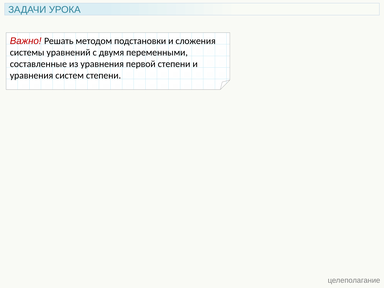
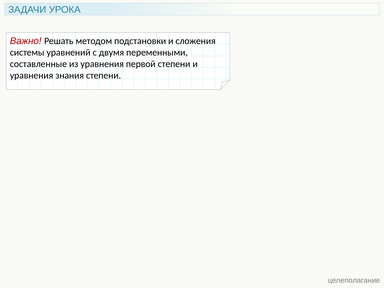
систем: систем -> знания
